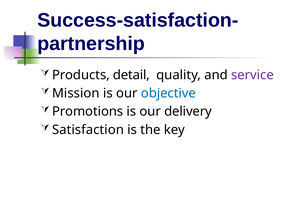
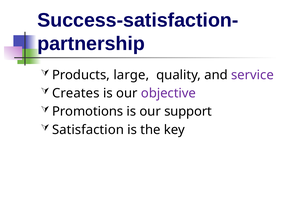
detail: detail -> large
Mission: Mission -> Creates
objective colour: blue -> purple
delivery: delivery -> support
